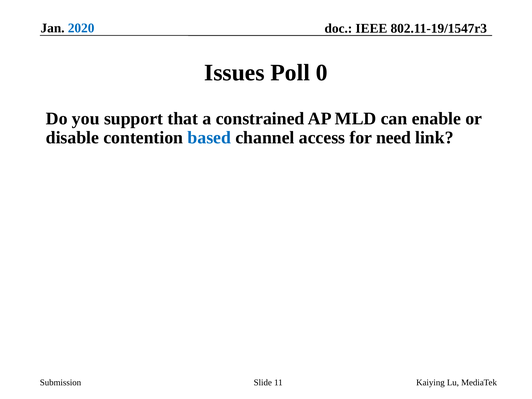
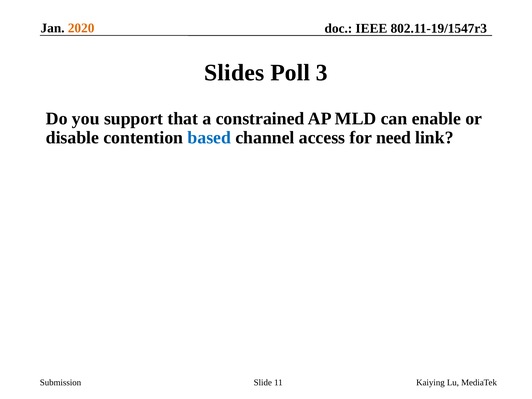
2020 colour: blue -> orange
Issues: Issues -> Slides
0: 0 -> 3
